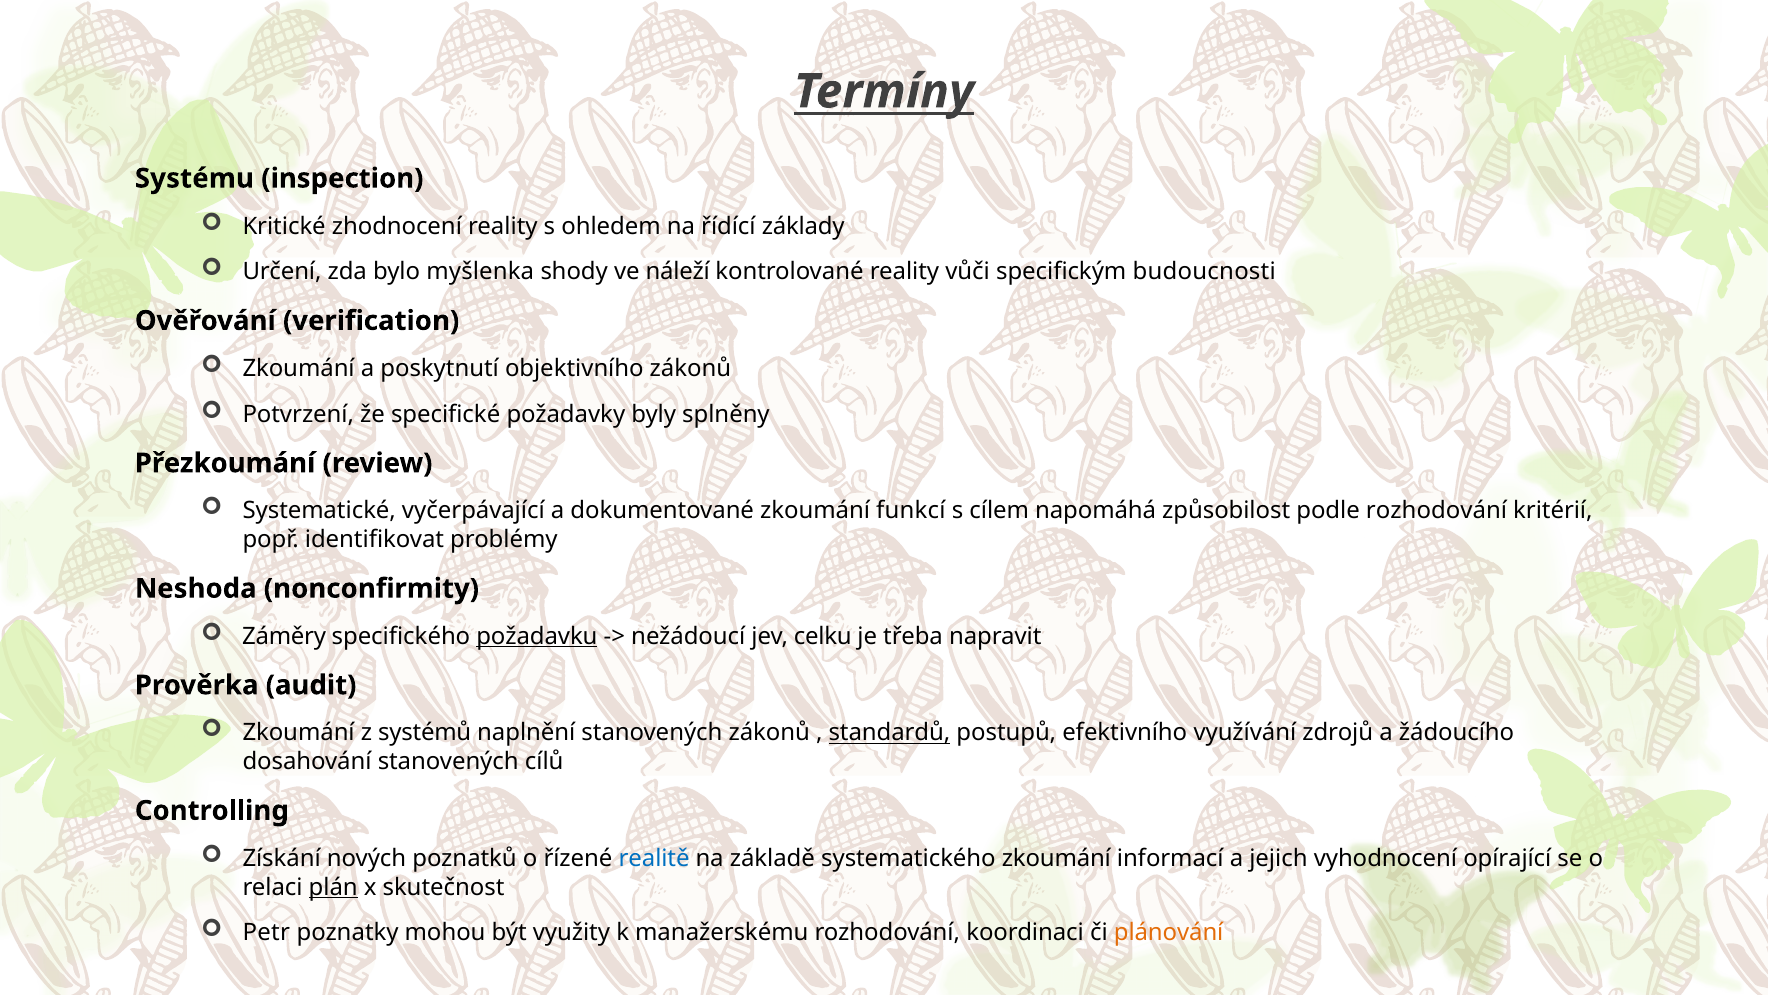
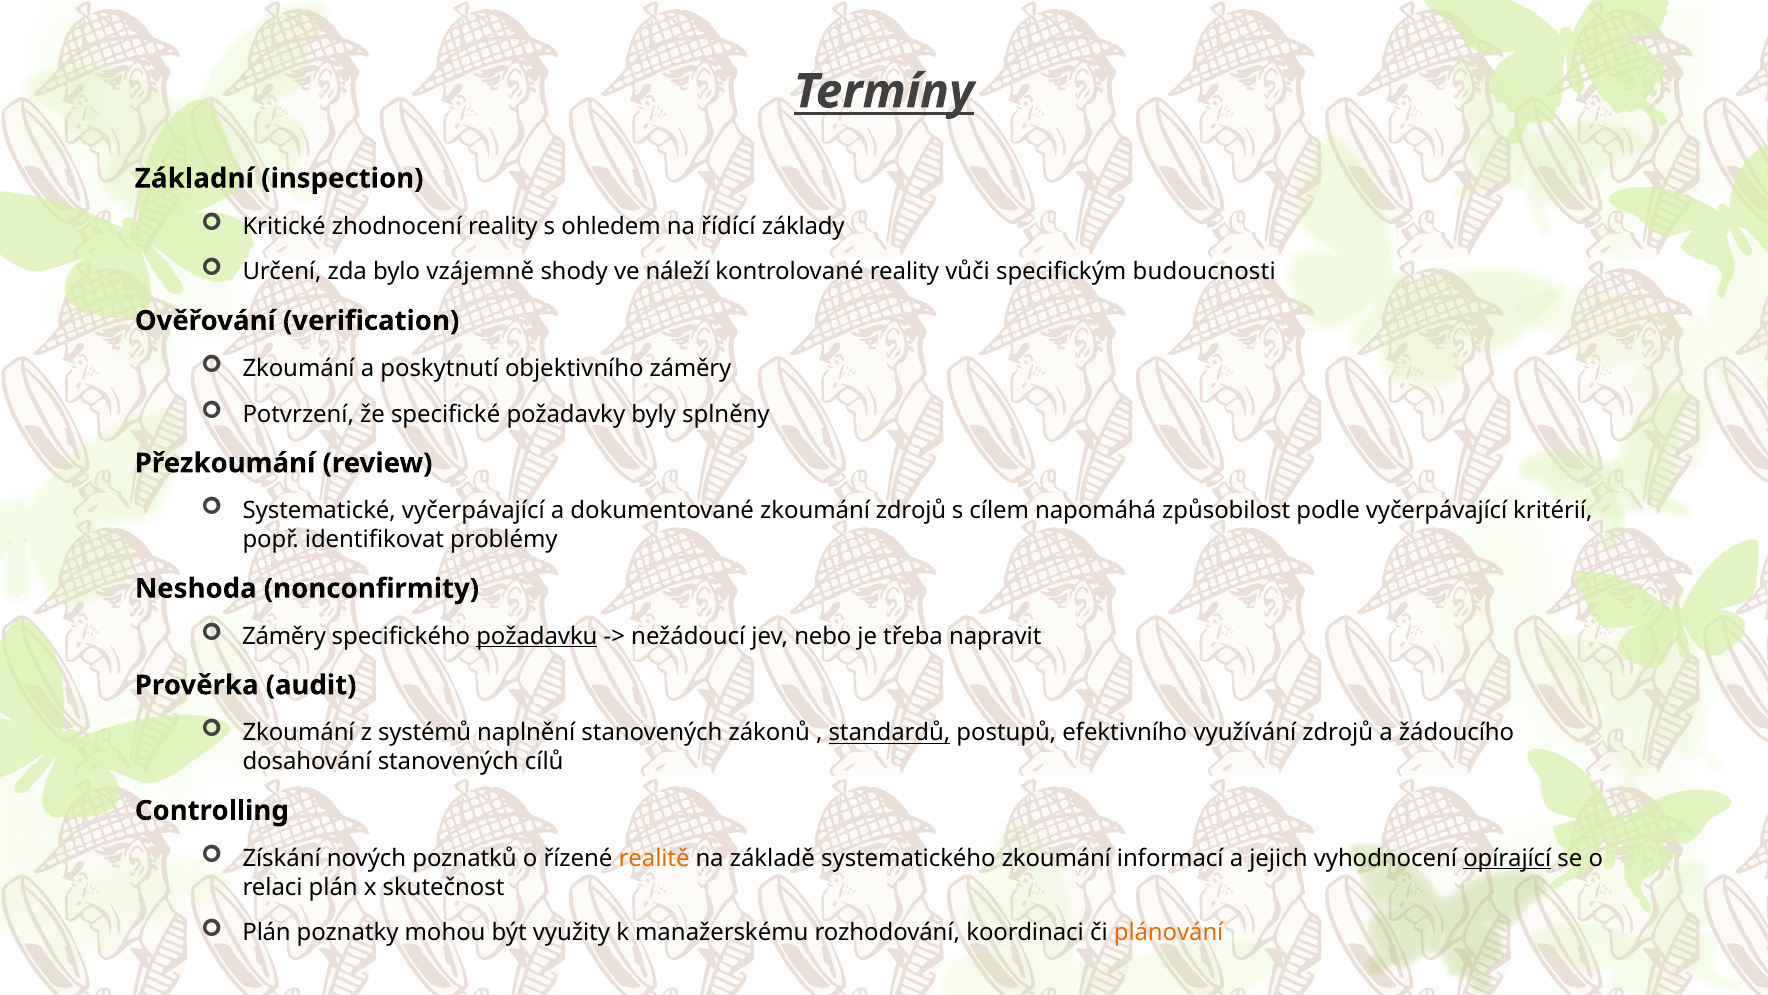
Systému: Systému -> Základní
myšlenka: myšlenka -> vzájemně
objektivního zákonů: zákonů -> záměry
zkoumání funkcí: funkcí -> zdrojů
podle rozhodování: rozhodování -> vyčerpávající
celku: celku -> nebo
realitě colour: blue -> orange
opírající underline: none -> present
plán at (333, 887) underline: present -> none
Petr at (266, 932): Petr -> Plán
